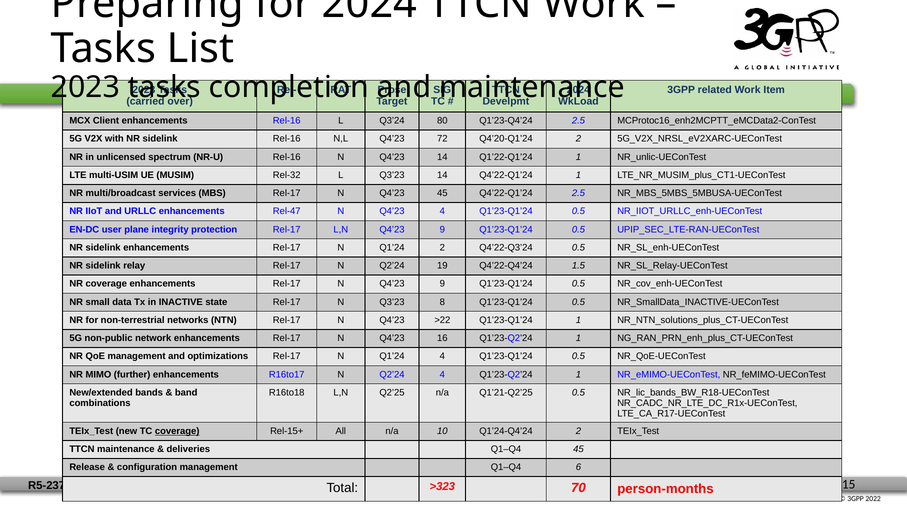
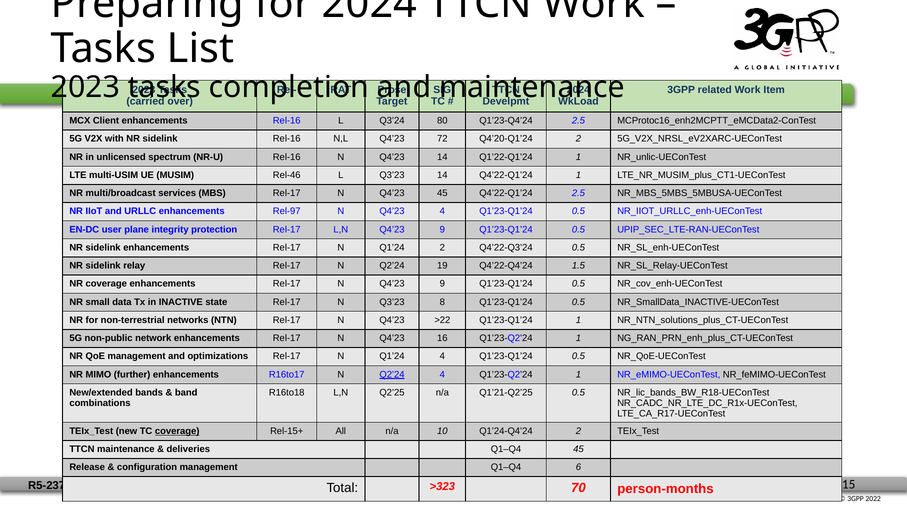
Rel-32: Rel-32 -> Rel-46
Rel-47: Rel-47 -> Rel-97
Q2’24 at (392, 375) underline: none -> present
